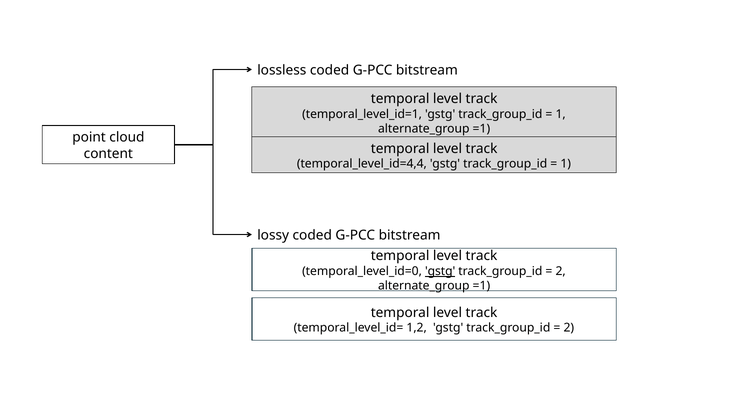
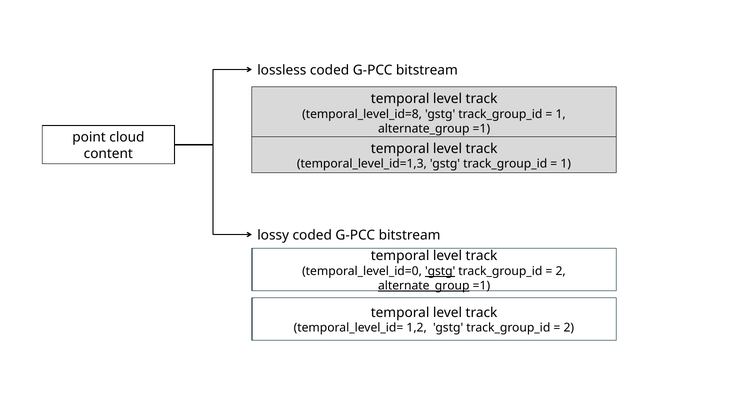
temporal_level_id=1: temporal_level_id=1 -> temporal_level_id=8
temporal_level_id=4,4: temporal_level_id=4,4 -> temporal_level_id=1,3
alternate_group at (424, 286) underline: none -> present
